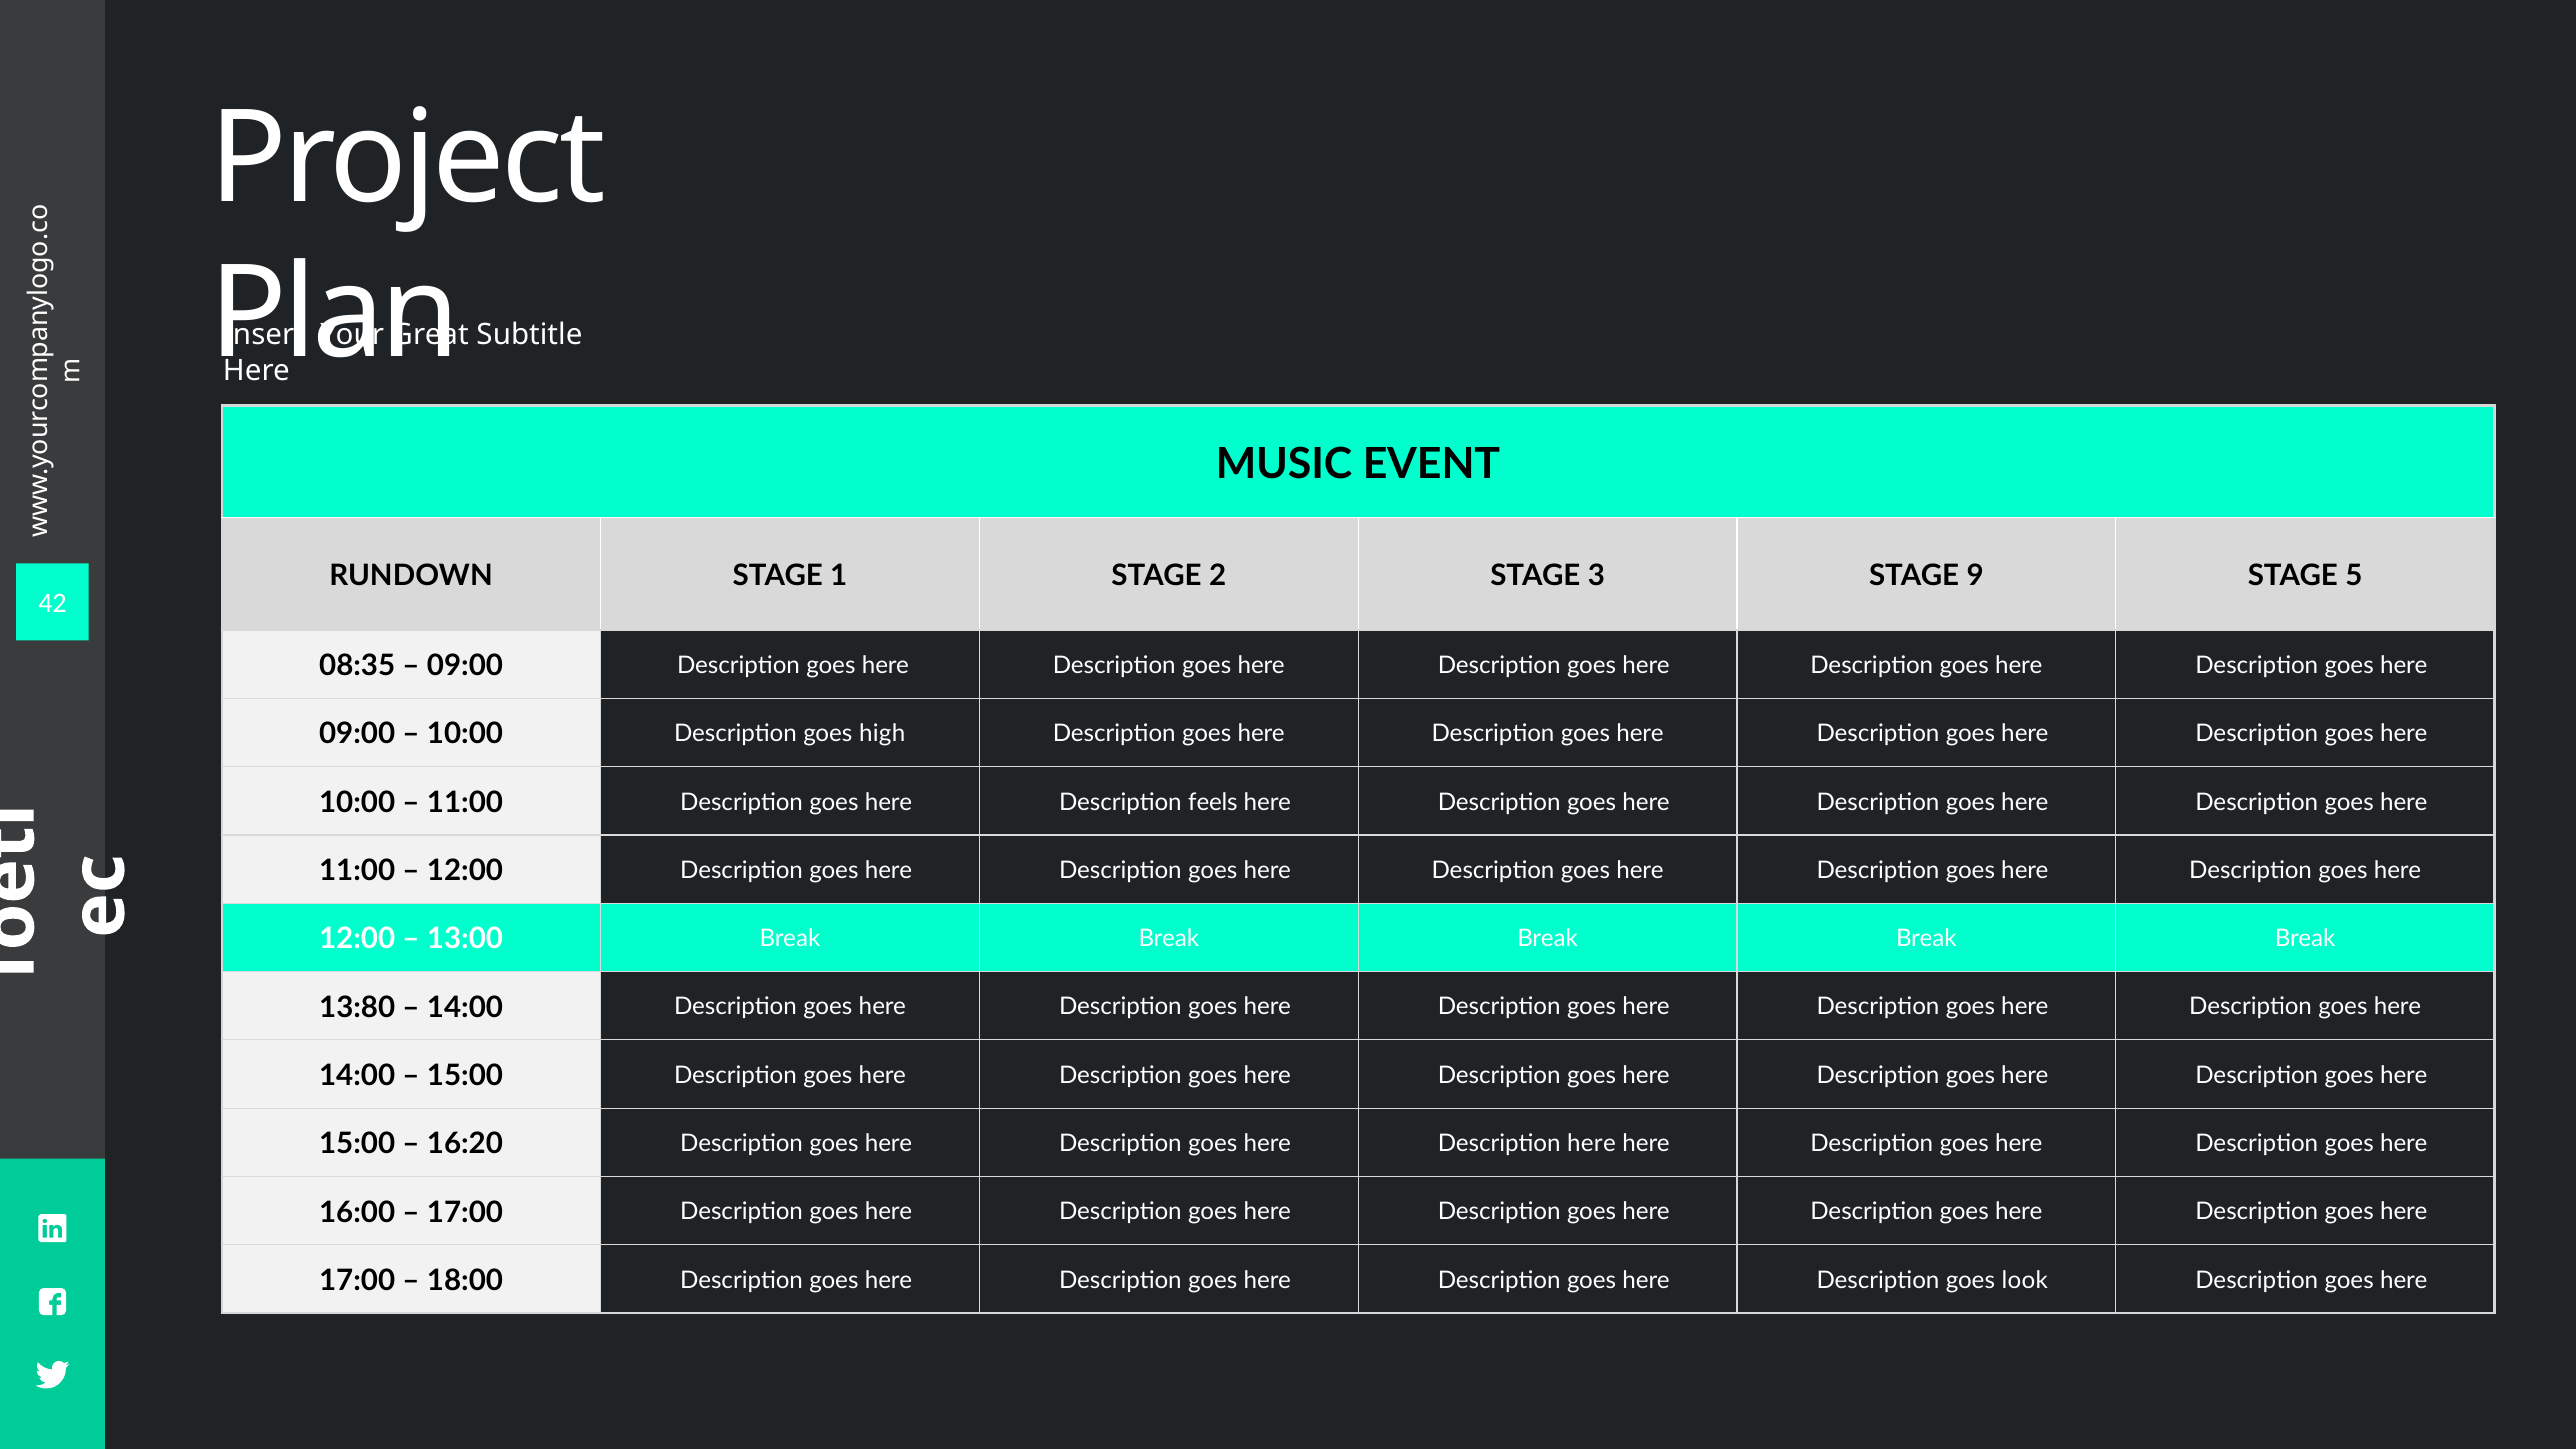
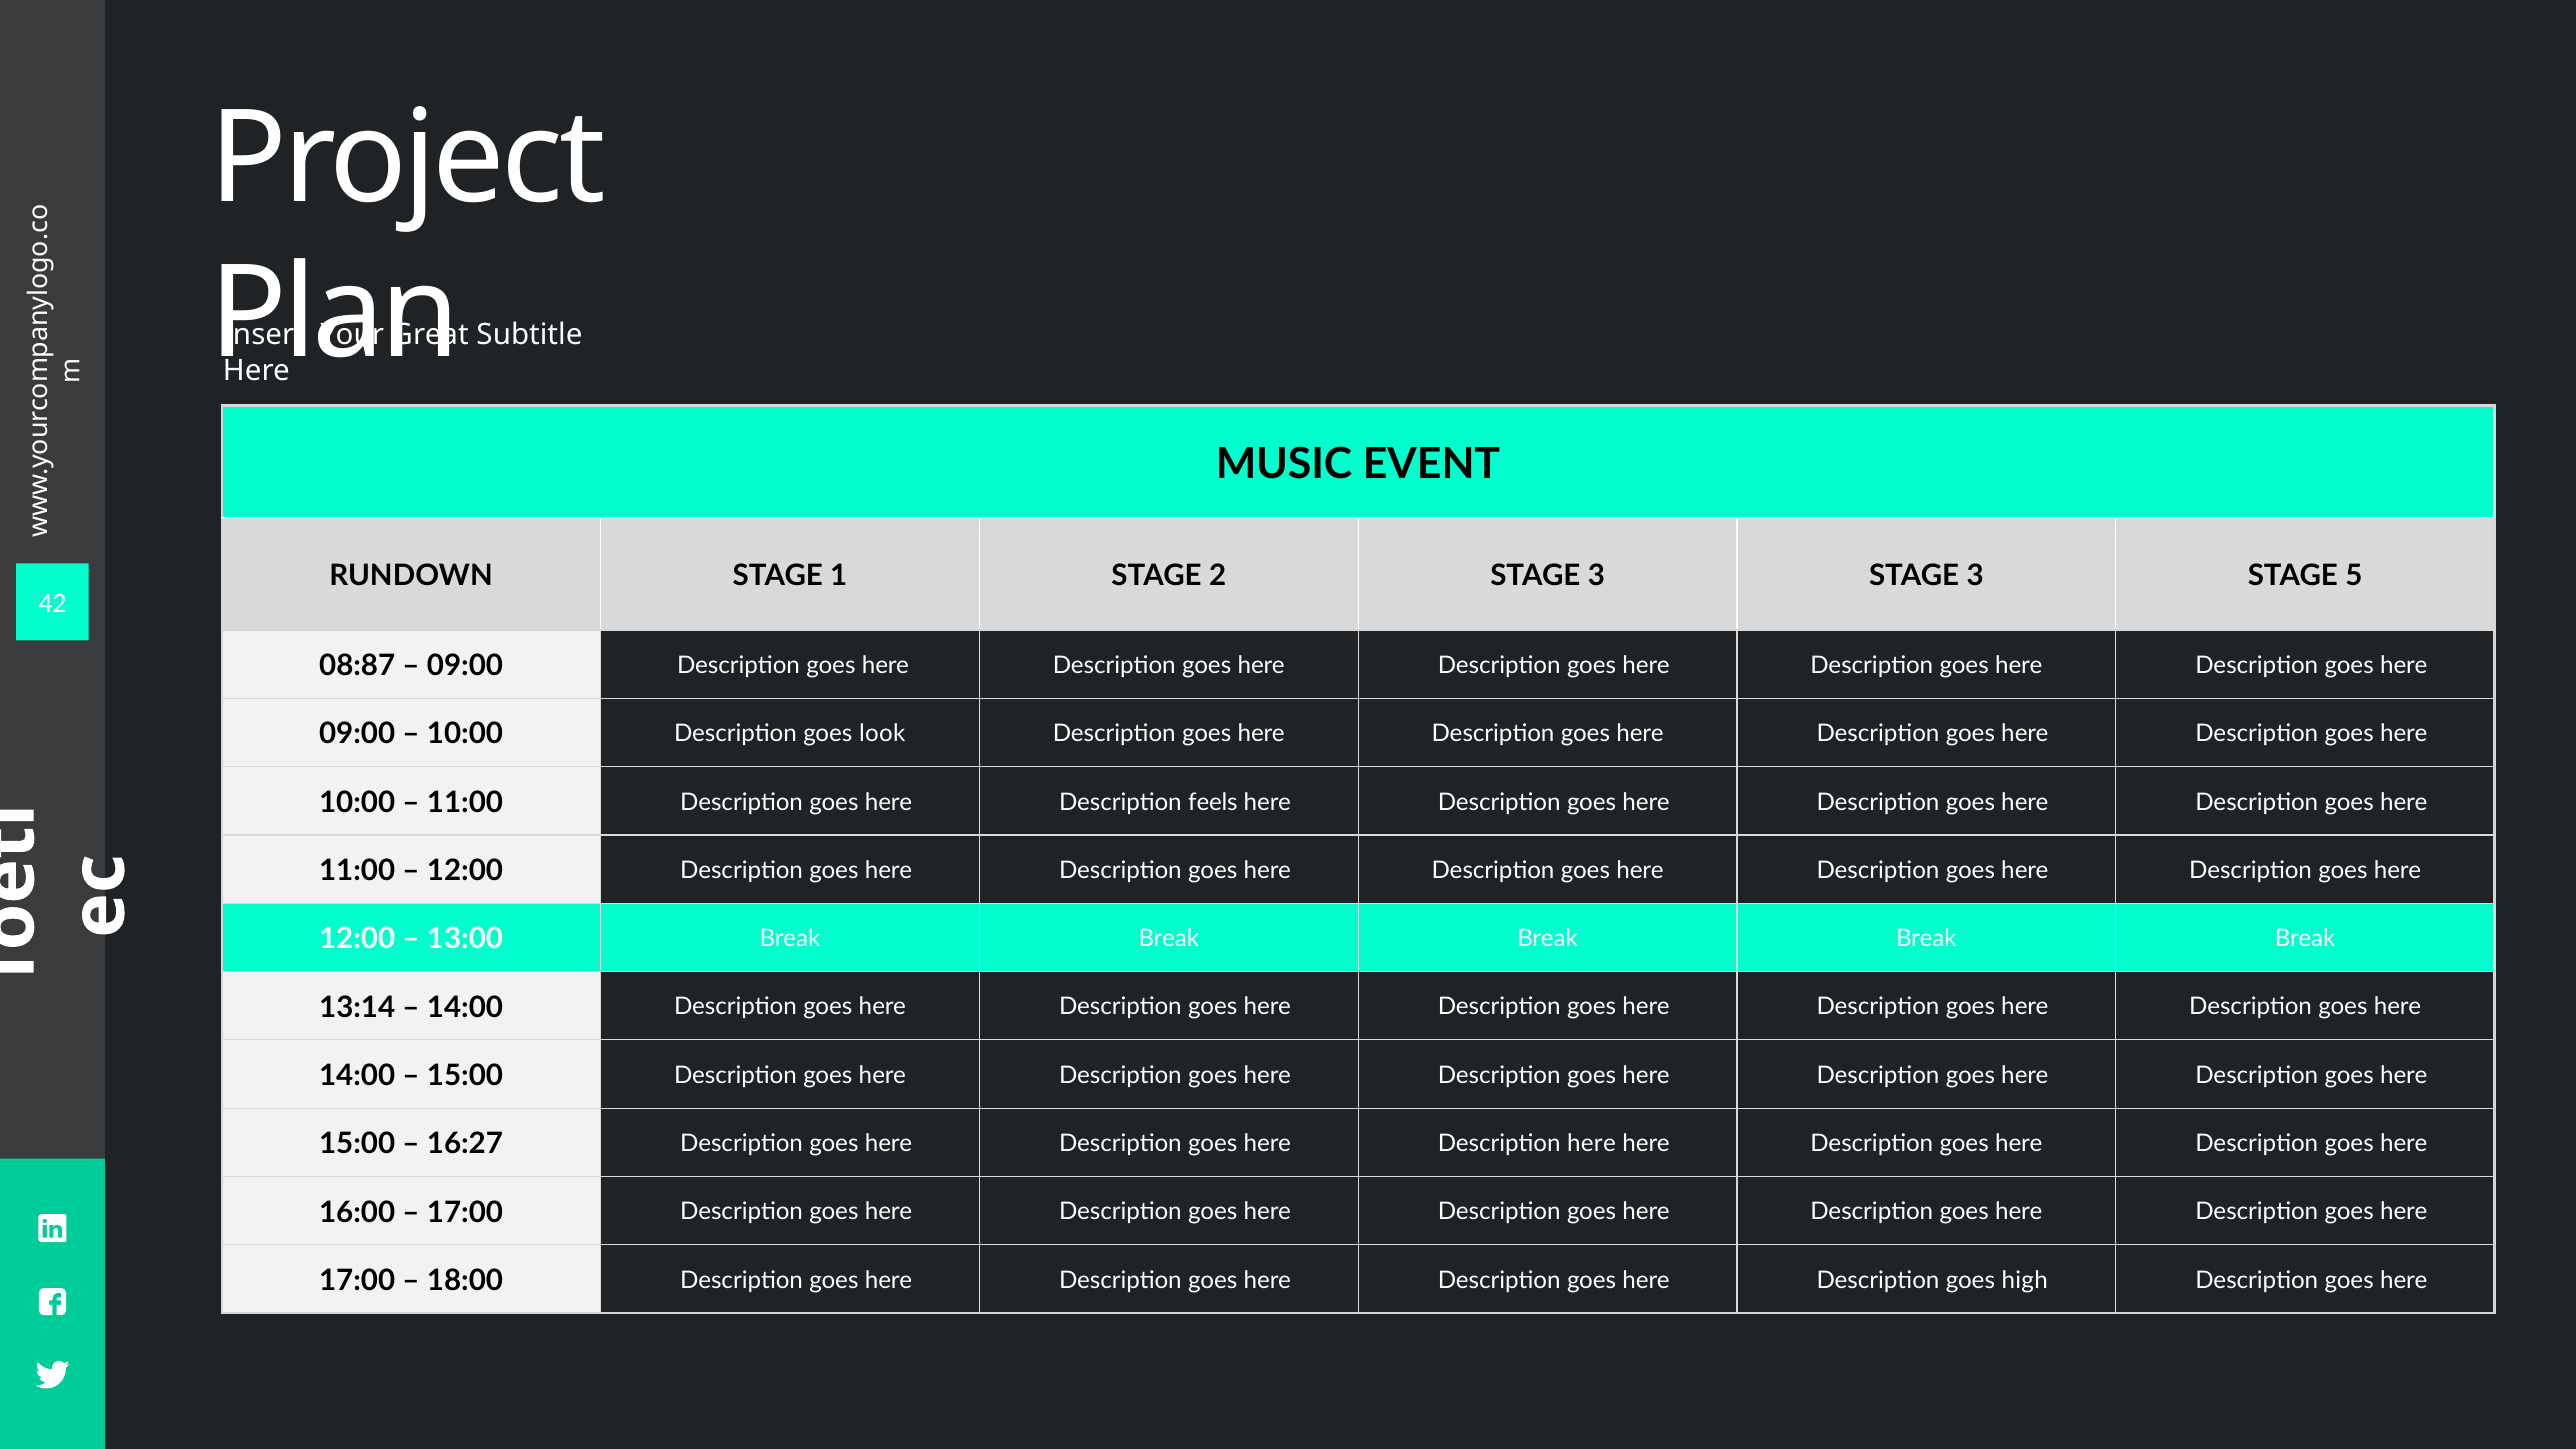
3 STAGE 9: 9 -> 3
08:35: 08:35 -> 08:87
high: high -> look
13:80: 13:80 -> 13:14
16:20: 16:20 -> 16:27
look: look -> high
